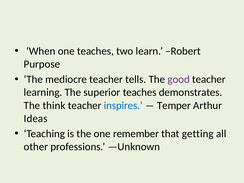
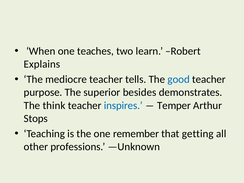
Purpose: Purpose -> Explains
good colour: purple -> blue
learning: learning -> purpose
superior teaches: teaches -> besides
Ideas: Ideas -> Stops
